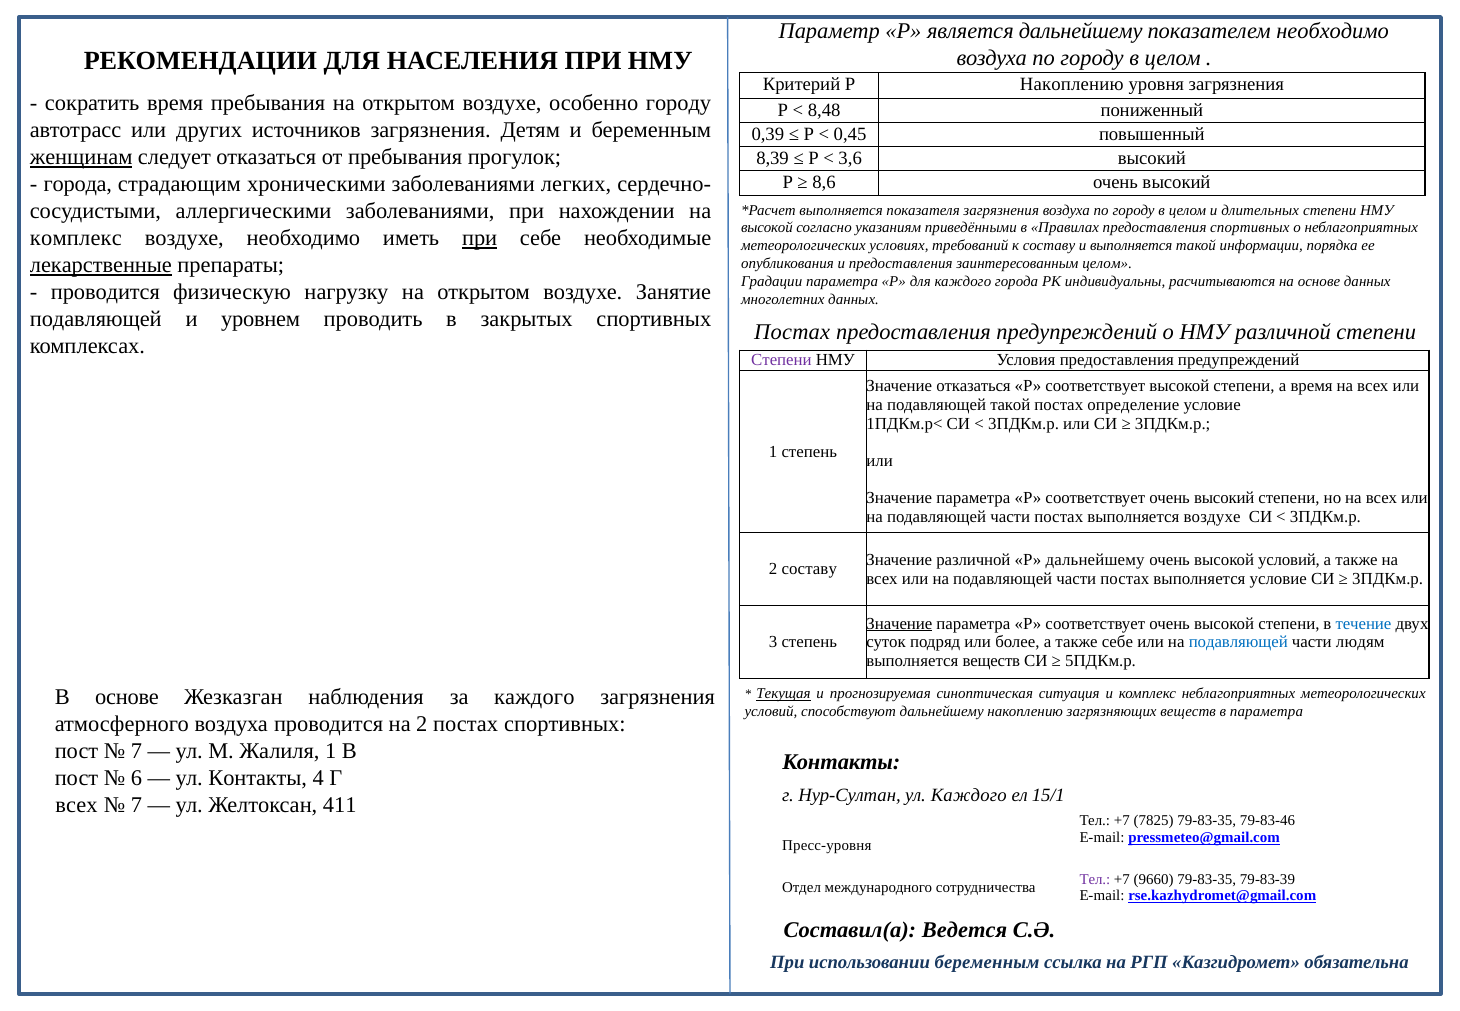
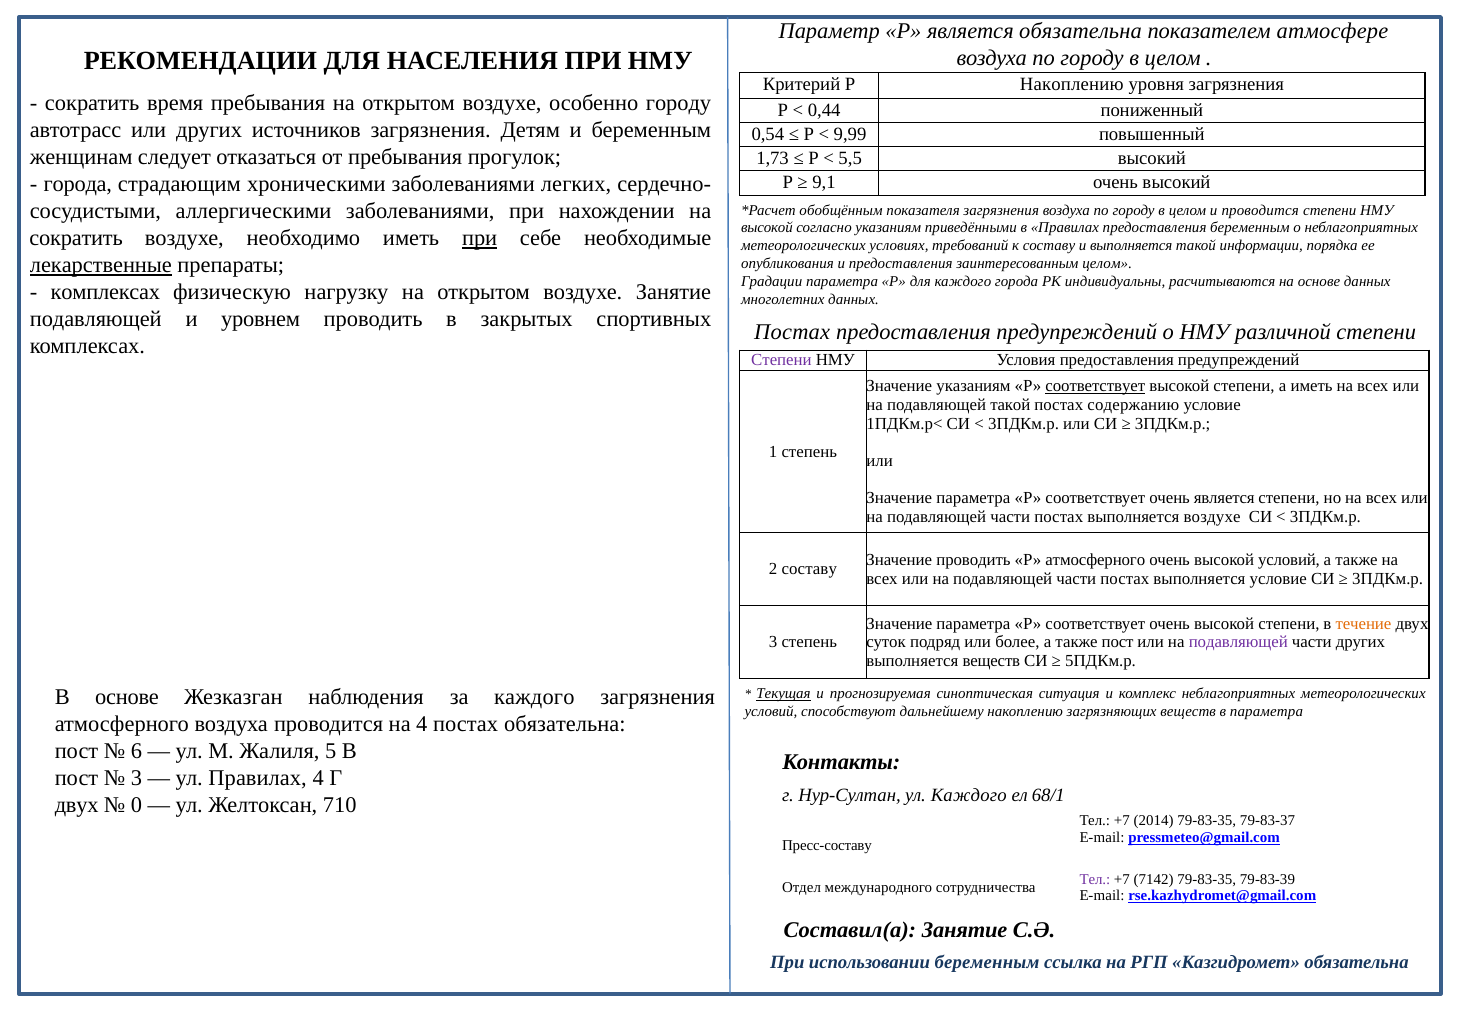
является дальнейшему: дальнейшему -> обязательна
показателем необходимо: необходимо -> атмосфере
8,48: 8,48 -> 0,44
0,39: 0,39 -> 0,54
0,45: 0,45 -> 9,99
женщинам underline: present -> none
8,39: 8,39 -> 1,73
3,6: 3,6 -> 5,5
8,6: 8,6 -> 9,1
выполняется at (841, 210): выполняется -> обобщённым
и длительных: длительных -> проводится
предоставления спортивных: спортивных -> беременным
комплекс at (76, 238): комплекс -> сократить
проводится at (105, 292): проводится -> комплексах
Значение отказаться: отказаться -> указаниям
соответствует at (1095, 386) underline: none -> present
а время: время -> иметь
определение: определение -> содержанию
соответствует очень высокий: высокий -> является
Значение различной: различной -> проводить
Р дальнейшему: дальнейшему -> атмосферного
Значение at (899, 623) underline: present -> none
течение colour: blue -> orange
также себе: себе -> пост
подавляющей at (1238, 642) colour: blue -> purple
части людям: людям -> других
на 2: 2 -> 4
постах спортивных: спортивных -> обязательна
7 at (136, 751): 7 -> 6
Жалиля 1: 1 -> 5
6 at (136, 778): 6 -> 3
ул Контакты: Контакты -> Правилах
15/1: 15/1 -> 68/1
всех at (76, 805): всех -> двух
7 at (136, 805): 7 -> 0
411: 411 -> 710
7825: 7825 -> 2014
79-83-46: 79-83-46 -> 79-83-37
Пресс-уровня: Пресс-уровня -> Пресс-составу
9660: 9660 -> 7142
Составил(а Ведется: Ведется -> Занятие
